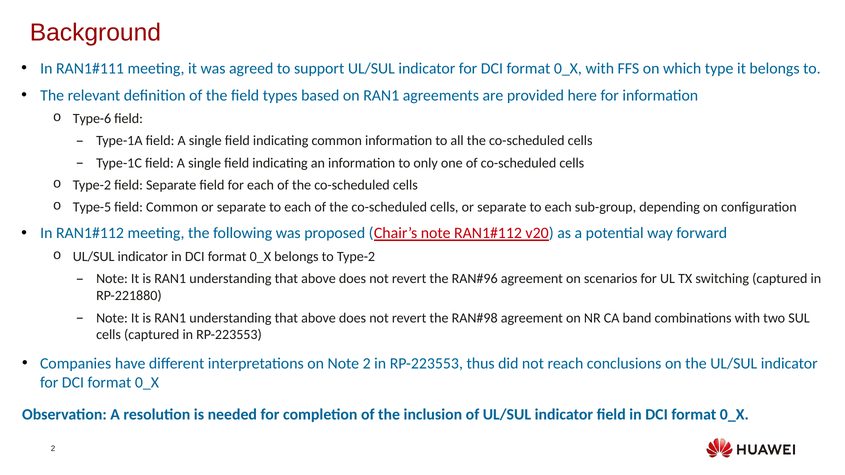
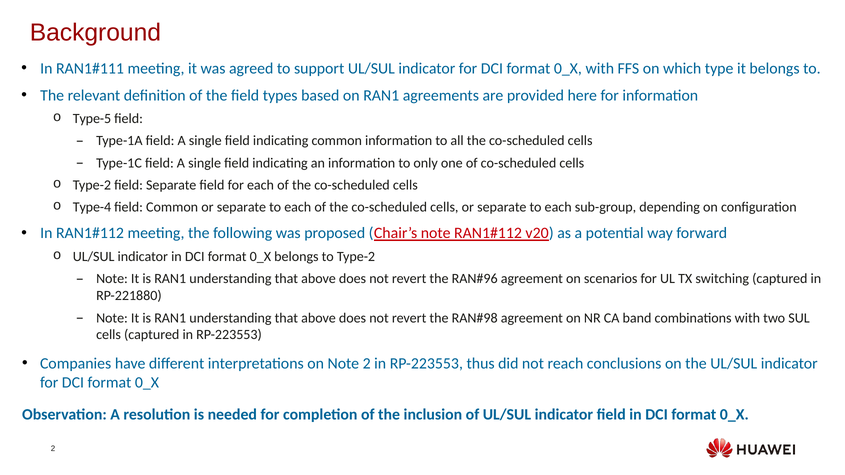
Type-6: Type-6 -> Type-5
Type-5: Type-5 -> Type-4
